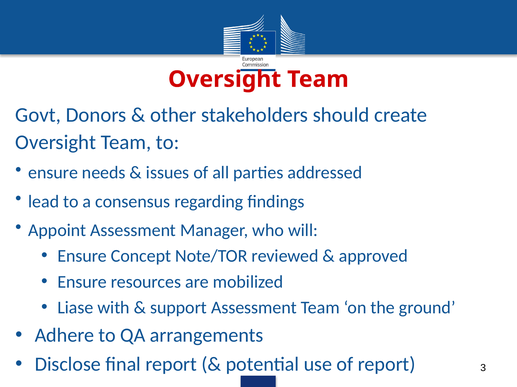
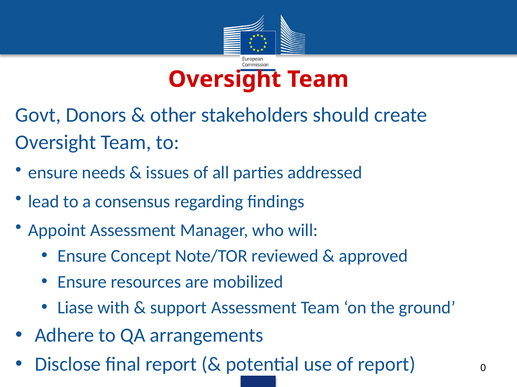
3: 3 -> 0
